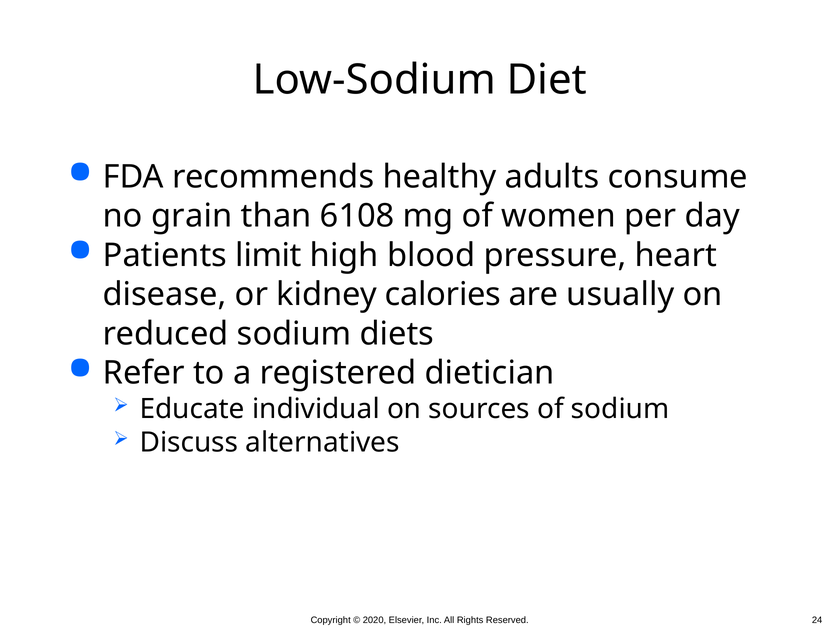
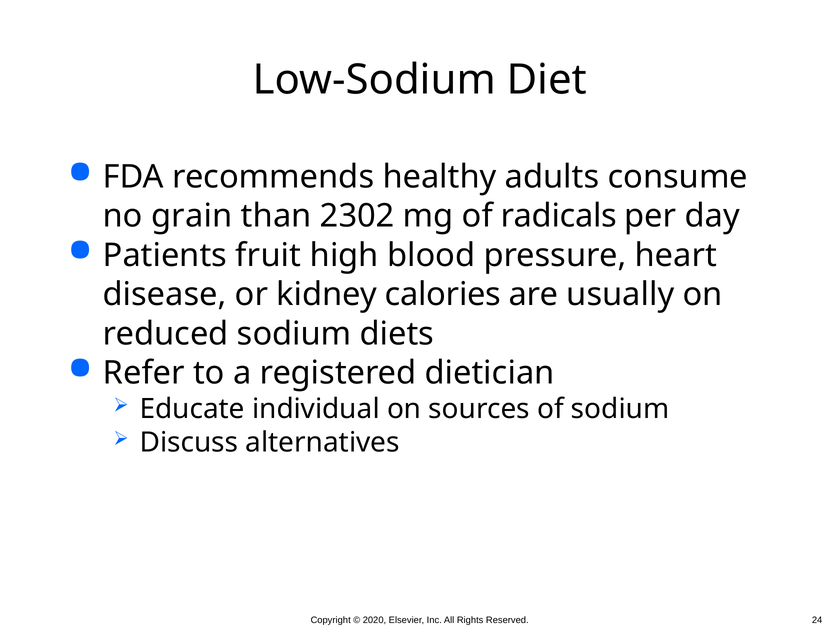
6108: 6108 -> 2302
women: women -> radicals
limit: limit -> fruit
